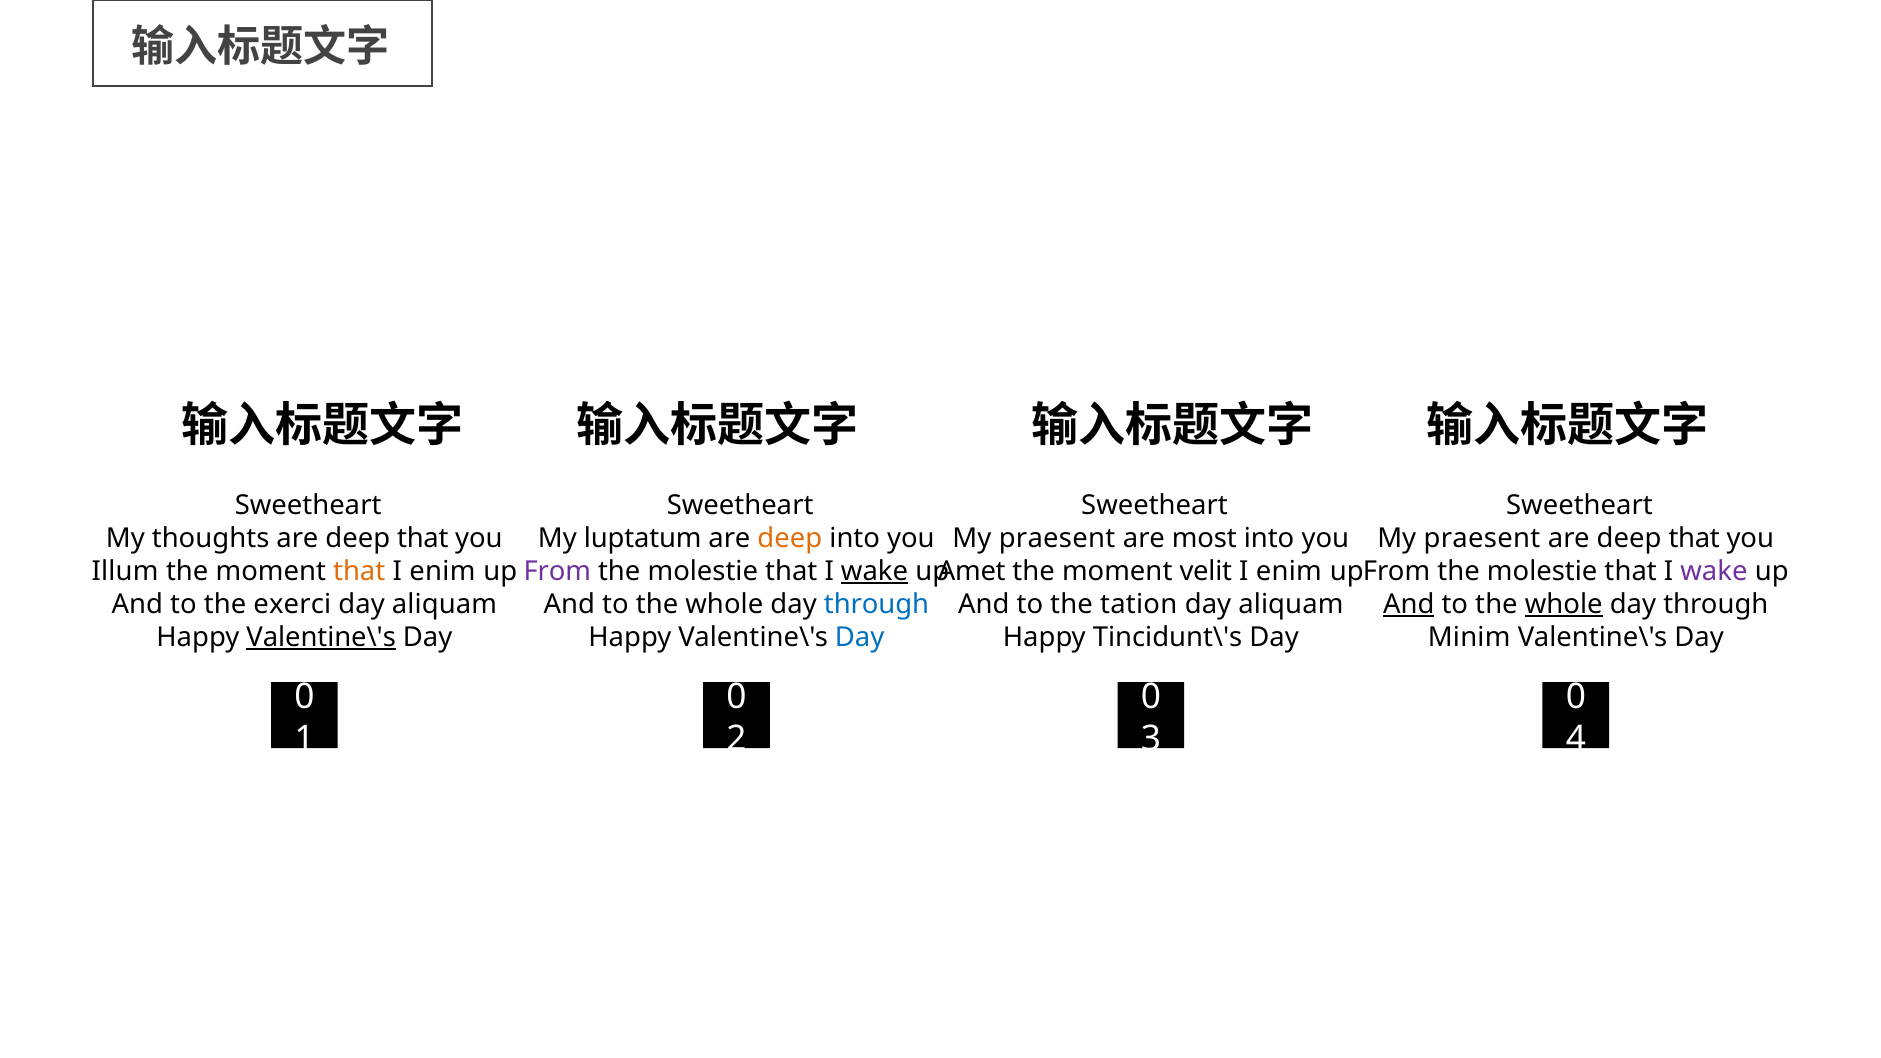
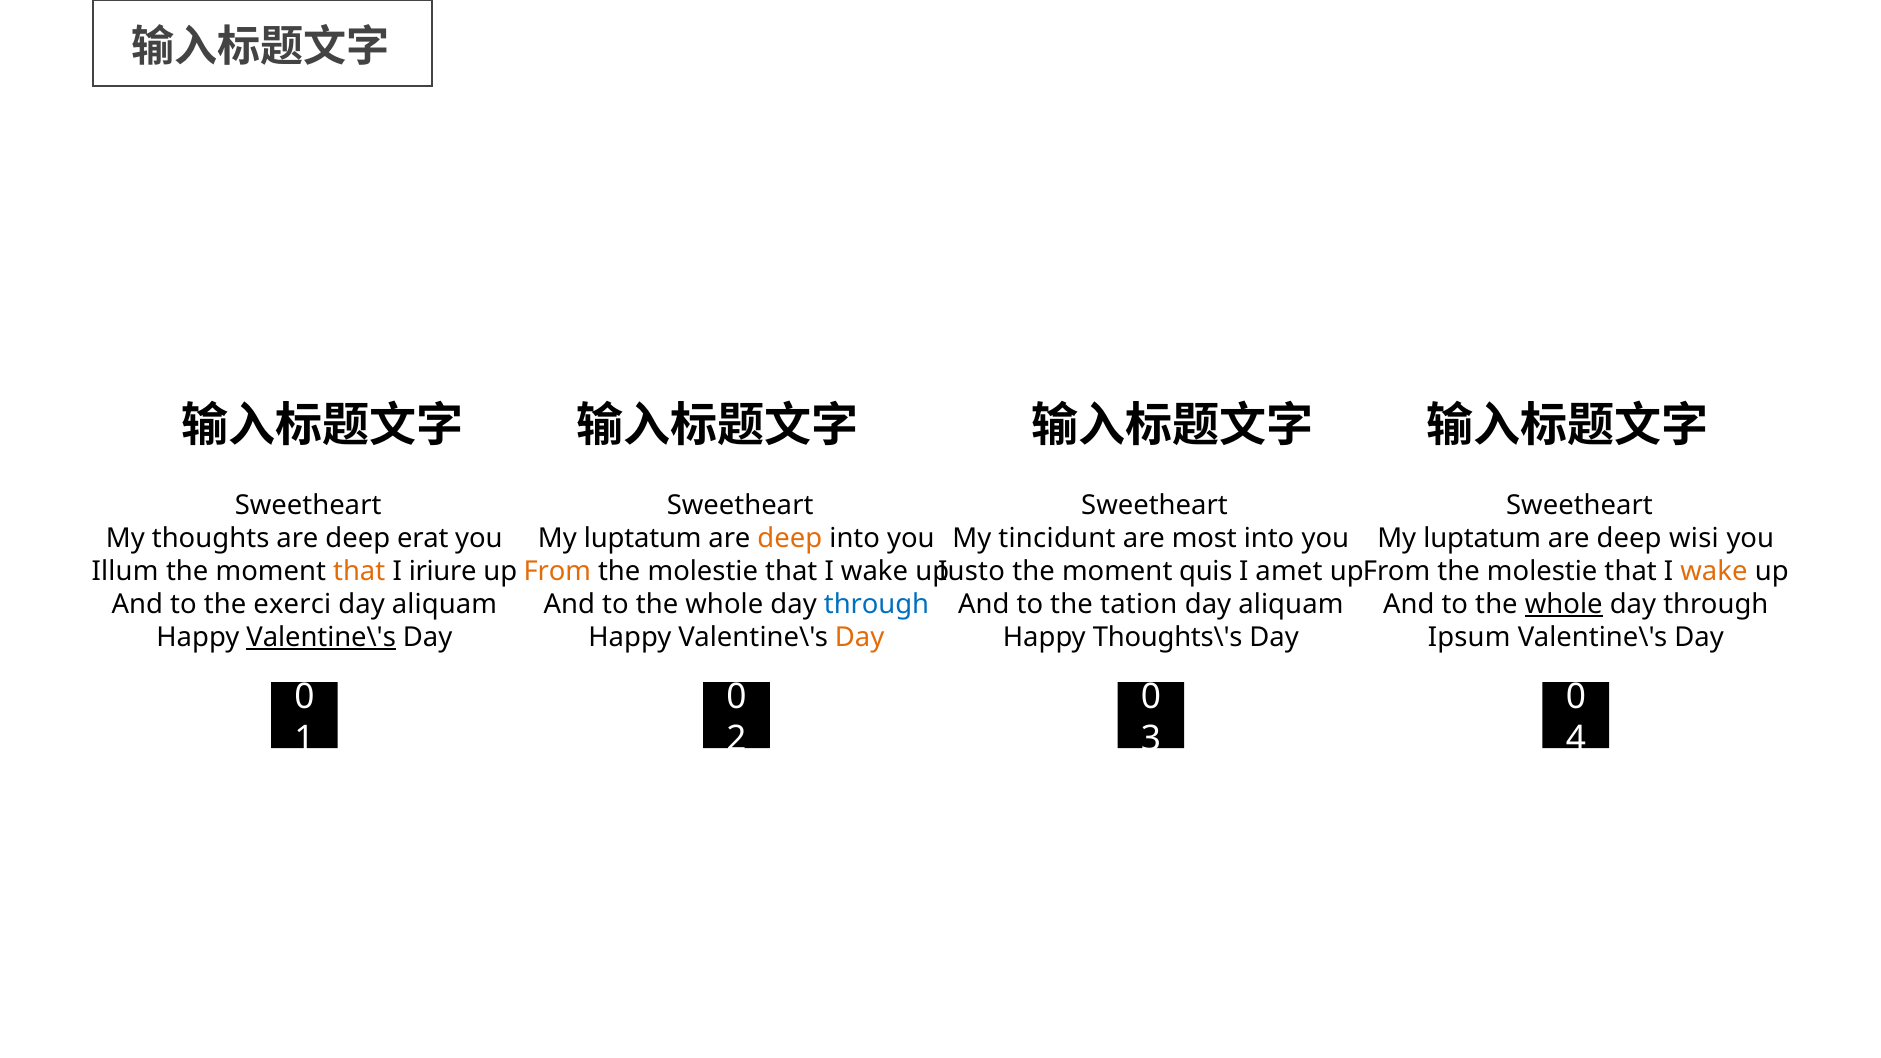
thoughts are deep that: that -> erat
praesent at (1057, 539): praesent -> tincidunt
praesent at (1482, 539): praesent -> luptatum
that at (1694, 539): that -> wisi
enim at (442, 571): enim -> iriure
From at (557, 571) colour: purple -> orange
wake at (875, 571) underline: present -> none
Amet: Amet -> Iusto
velit: velit -> quis
enim at (1289, 571): enim -> amet
wake at (1714, 571) colour: purple -> orange
And at (1409, 604) underline: present -> none
Day at (860, 637) colour: blue -> orange
Tincidunt\'s: Tincidunt\'s -> Thoughts\'s
Minim: Minim -> Ipsum
